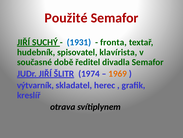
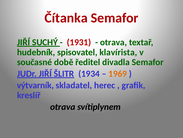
Použité: Použité -> Čítanka
1931 colour: blue -> red
fronta at (113, 42): fronta -> otrava
1974: 1974 -> 1934
